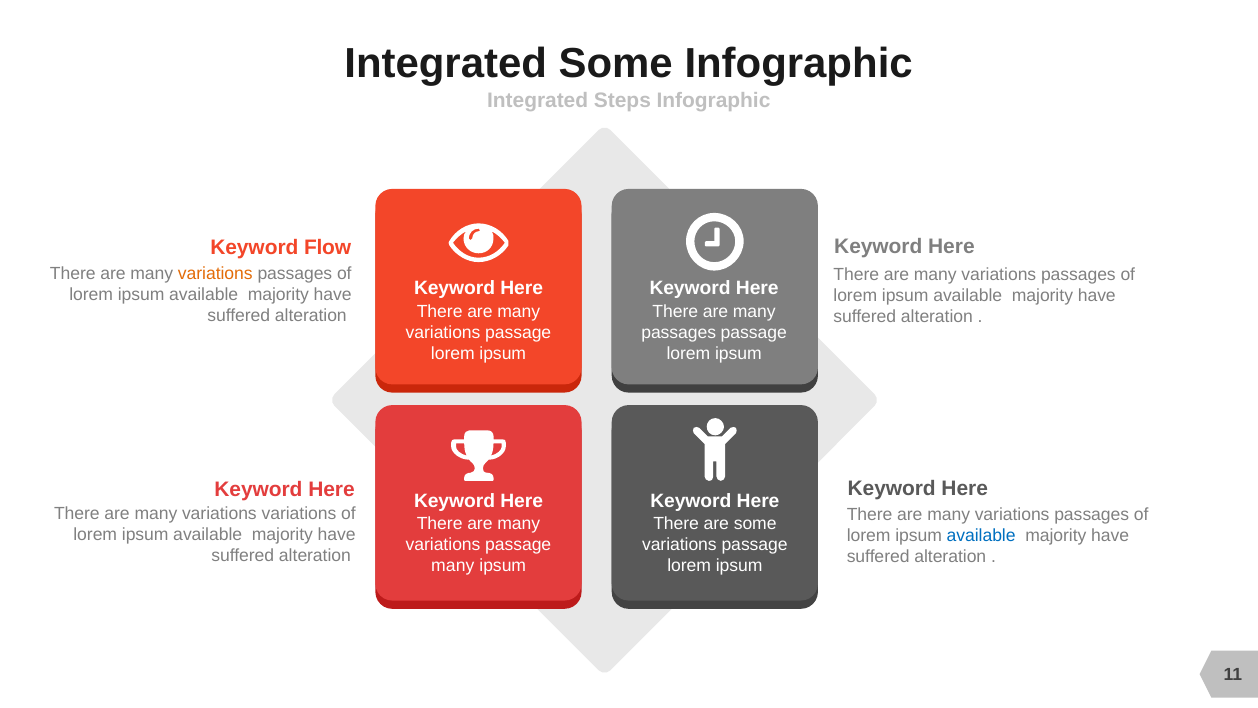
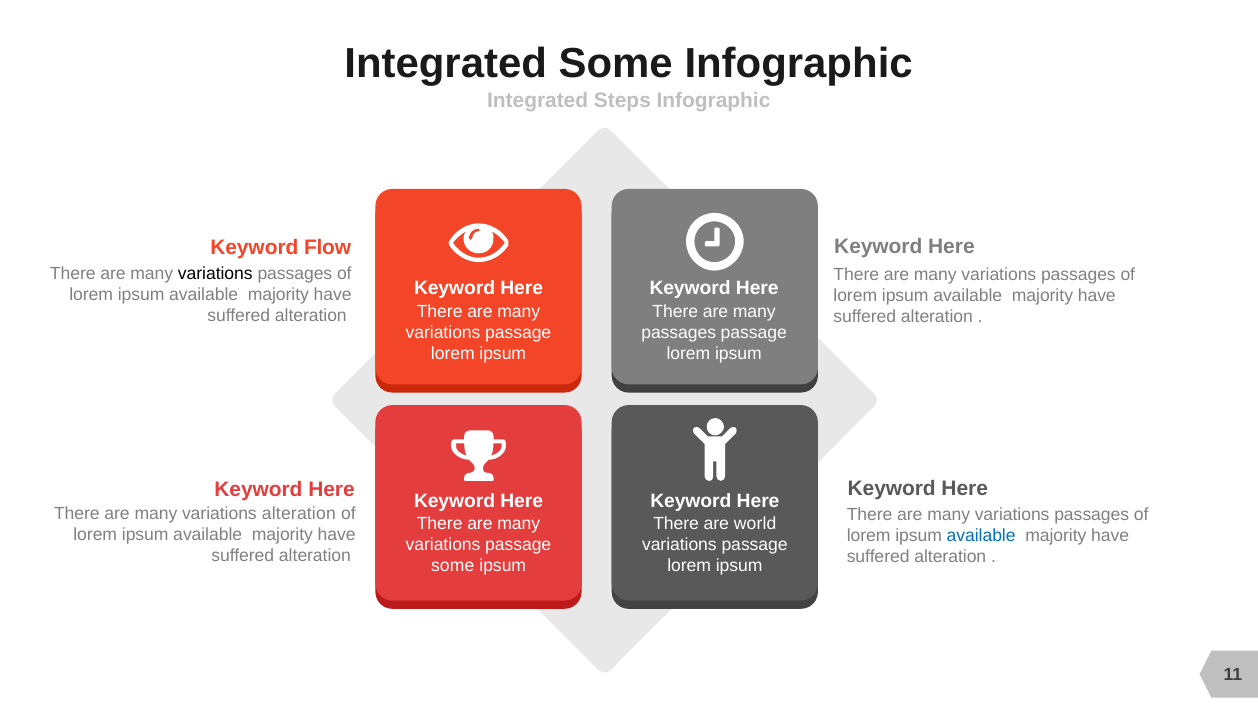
variations at (215, 274) colour: orange -> black
variations variations: variations -> alteration
are some: some -> world
many at (453, 566): many -> some
